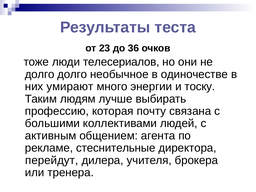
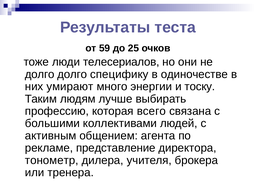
23: 23 -> 59
36: 36 -> 25
необычное: необычное -> специфику
почту: почту -> всего
стеснительные: стеснительные -> представление
перейдут: перейдут -> тонометр
